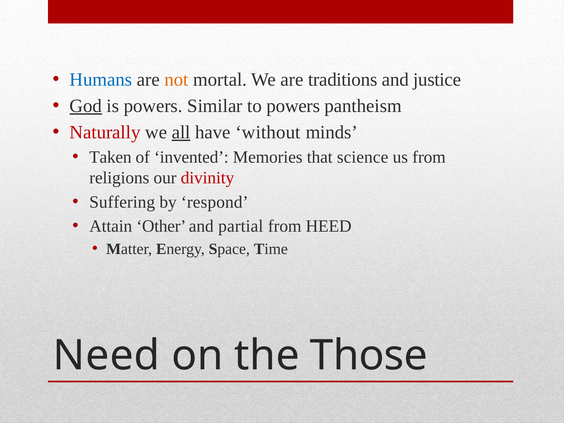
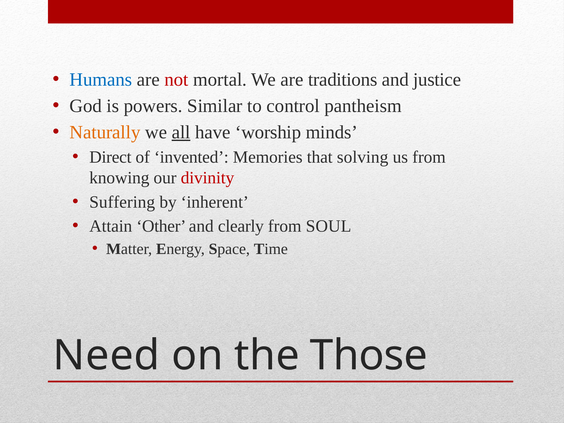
not colour: orange -> red
God underline: present -> none
to powers: powers -> control
Naturally colour: red -> orange
without: without -> worship
Taken: Taken -> Direct
science: science -> solving
religions: religions -> knowing
respond: respond -> inherent
partial: partial -> clearly
HEED: HEED -> SOUL
